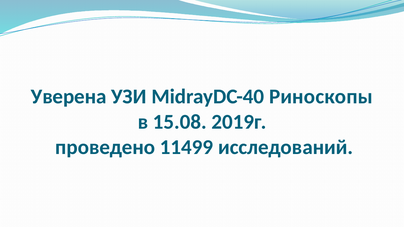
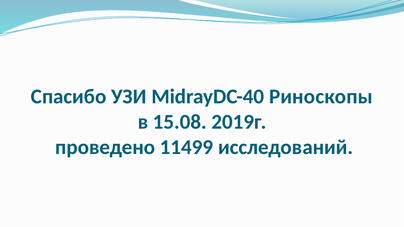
Уверена: Уверена -> Спасибо
